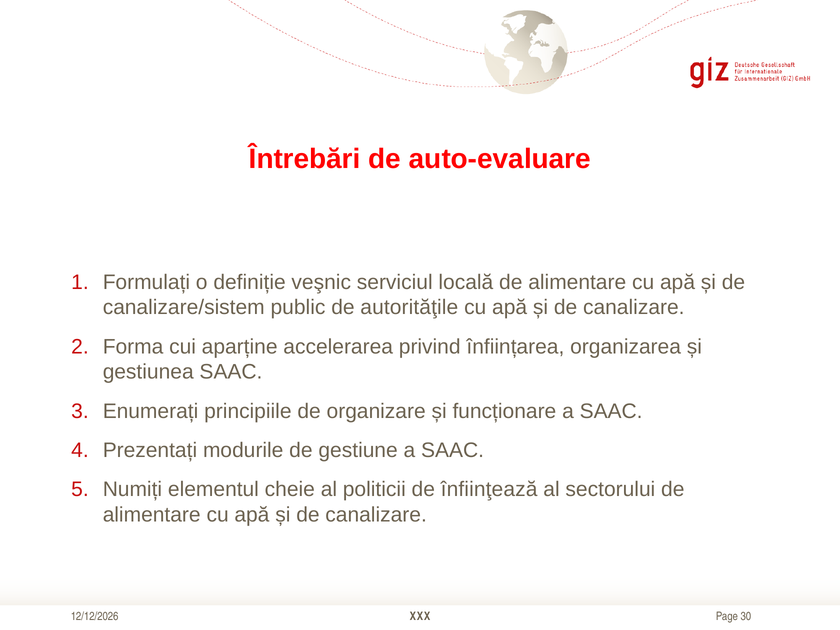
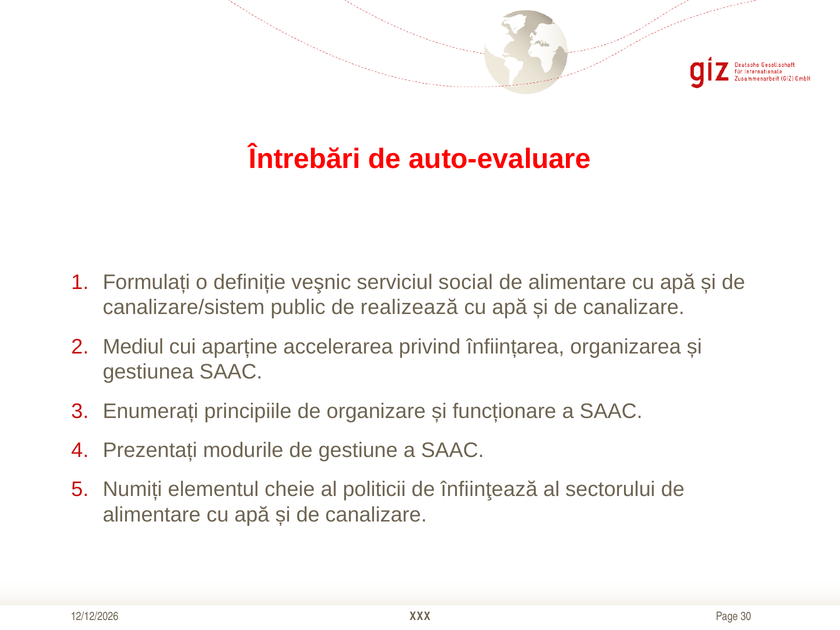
locală: locală -> social
autorităţile: autorităţile -> realizează
Forma: Forma -> Mediul
